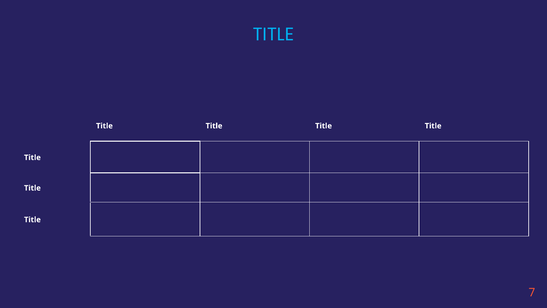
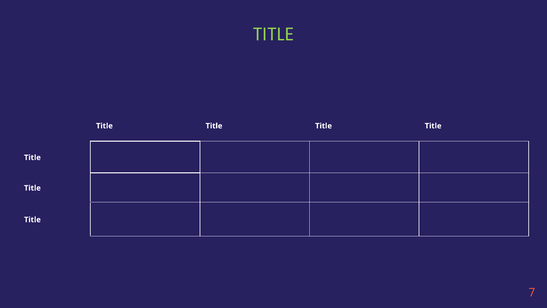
TITLE at (273, 34) colour: light blue -> light green
